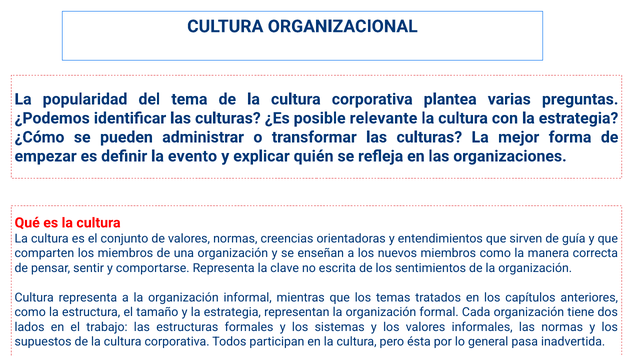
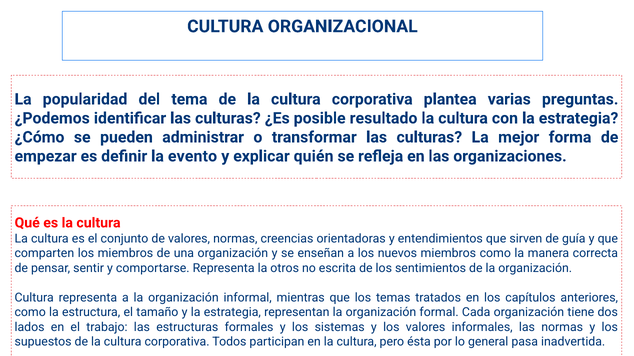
relevante: relevante -> resultado
clave: clave -> otros
